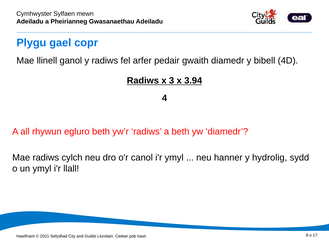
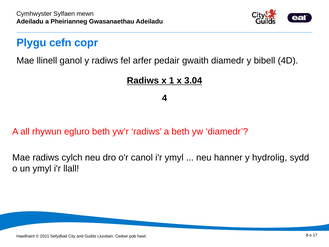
gael: gael -> cefn
3: 3 -> 1
3.94: 3.94 -> 3.04
